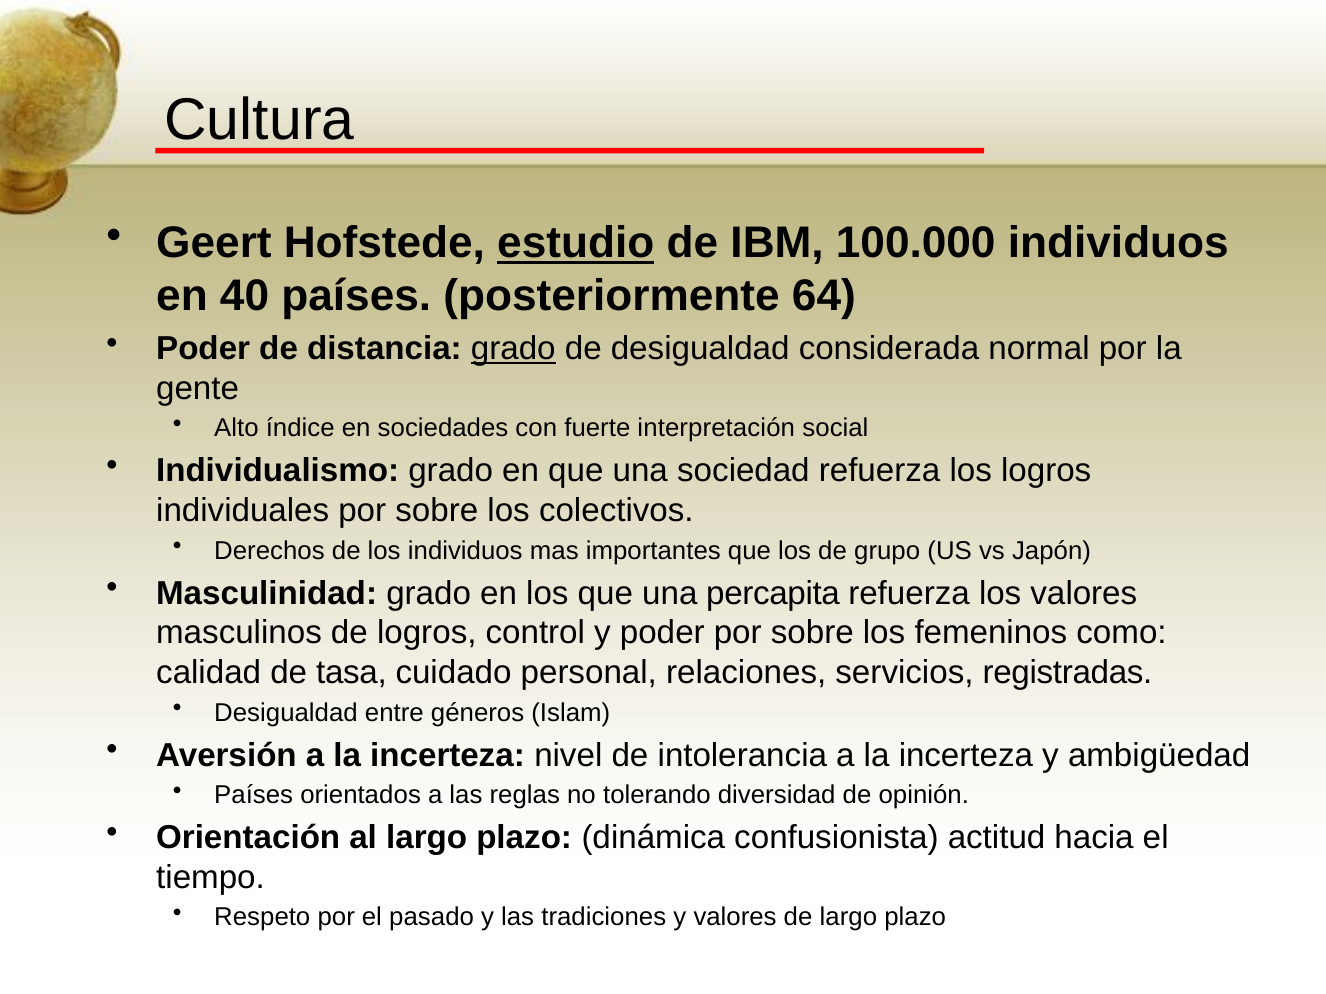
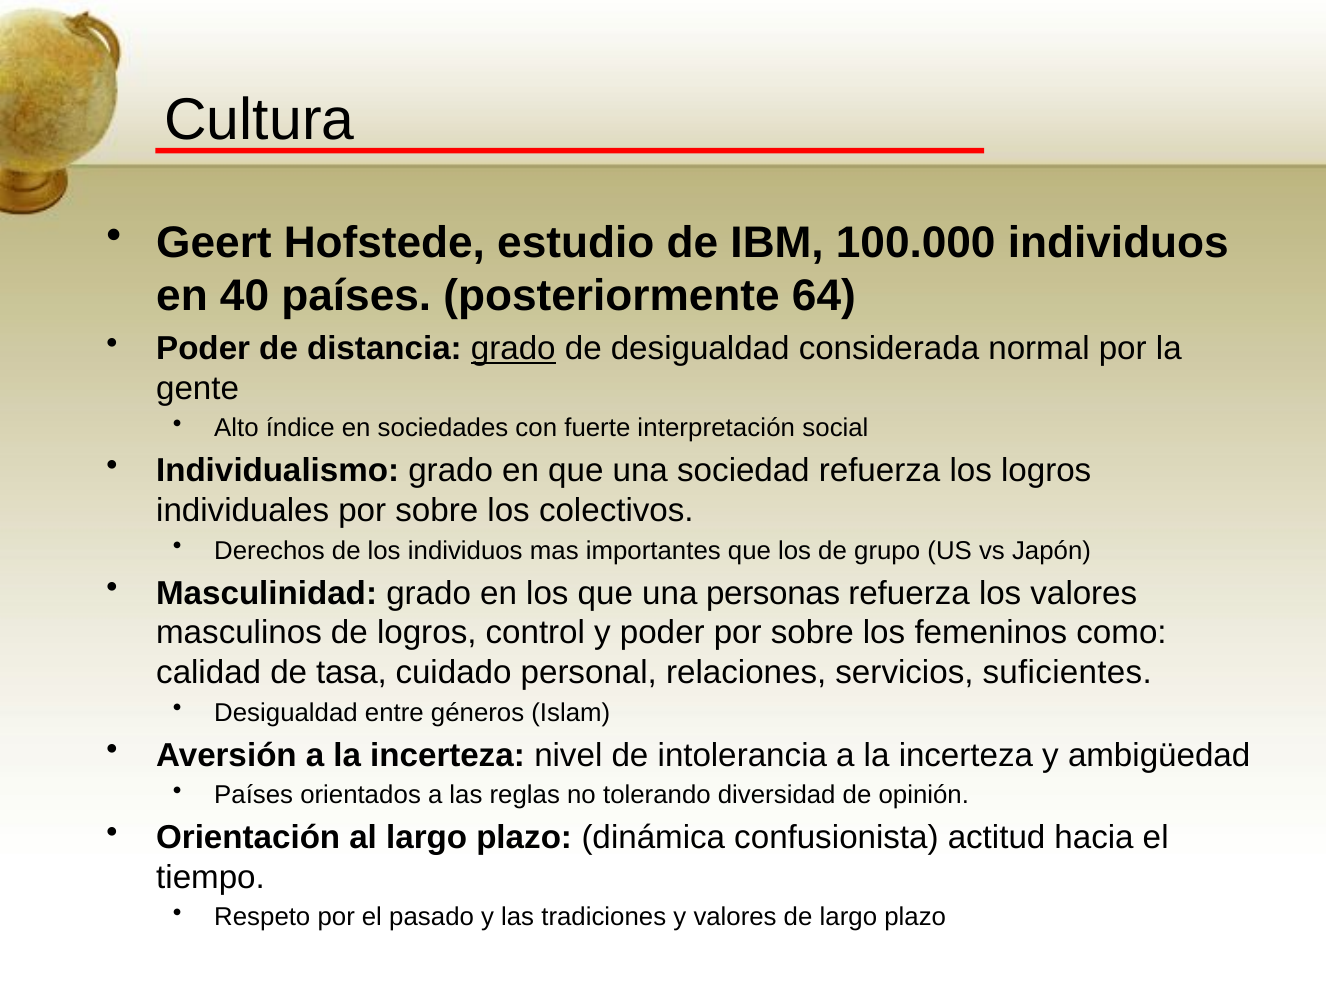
estudio underline: present -> none
percapita: percapita -> personas
registradas: registradas -> suficientes
